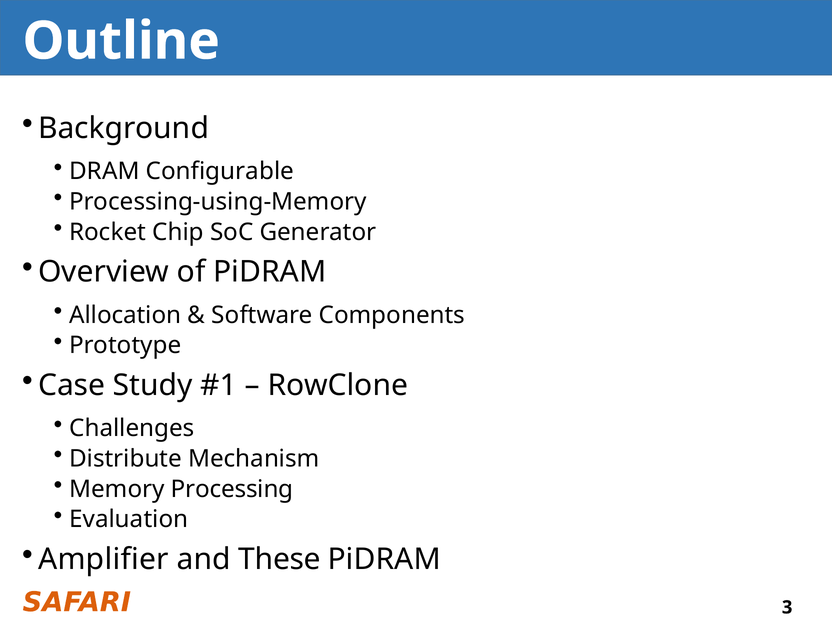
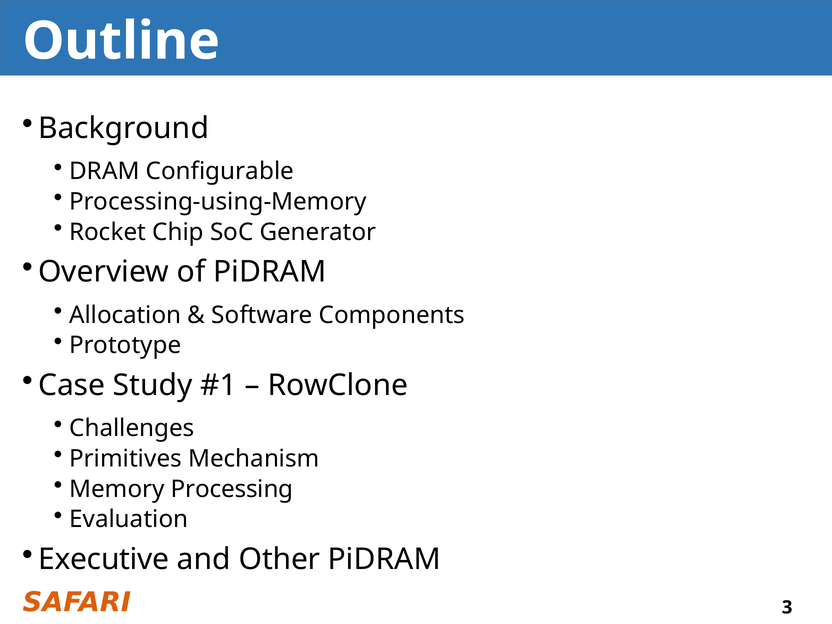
Distribute: Distribute -> Primitives
Amplifier: Amplifier -> Executive
These: These -> Other
